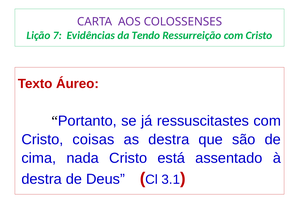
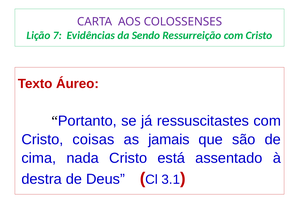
Tendo: Tendo -> Sendo
as destra: destra -> jamais
